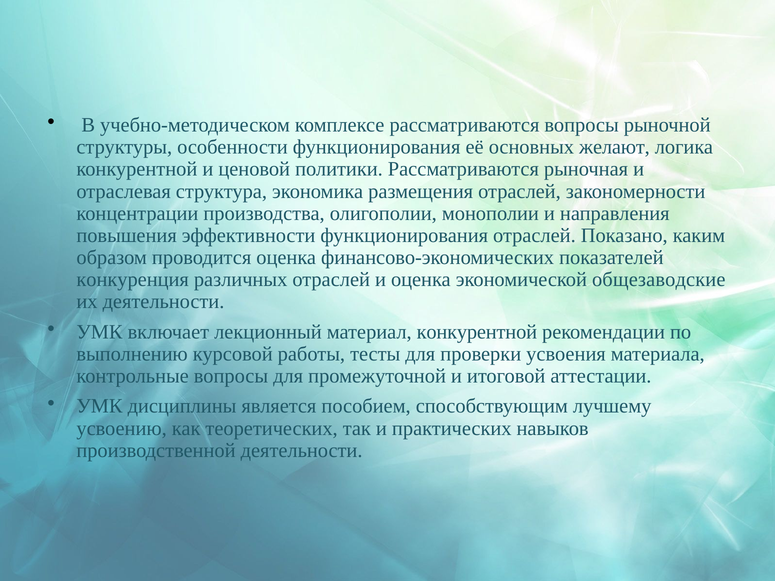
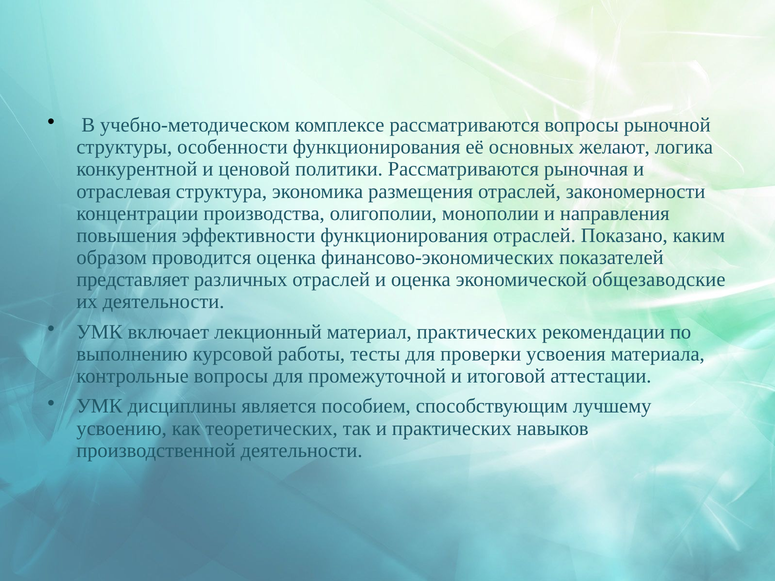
конкуренция: конкуренция -> представляет
материал конкурентной: конкурентной -> практических
